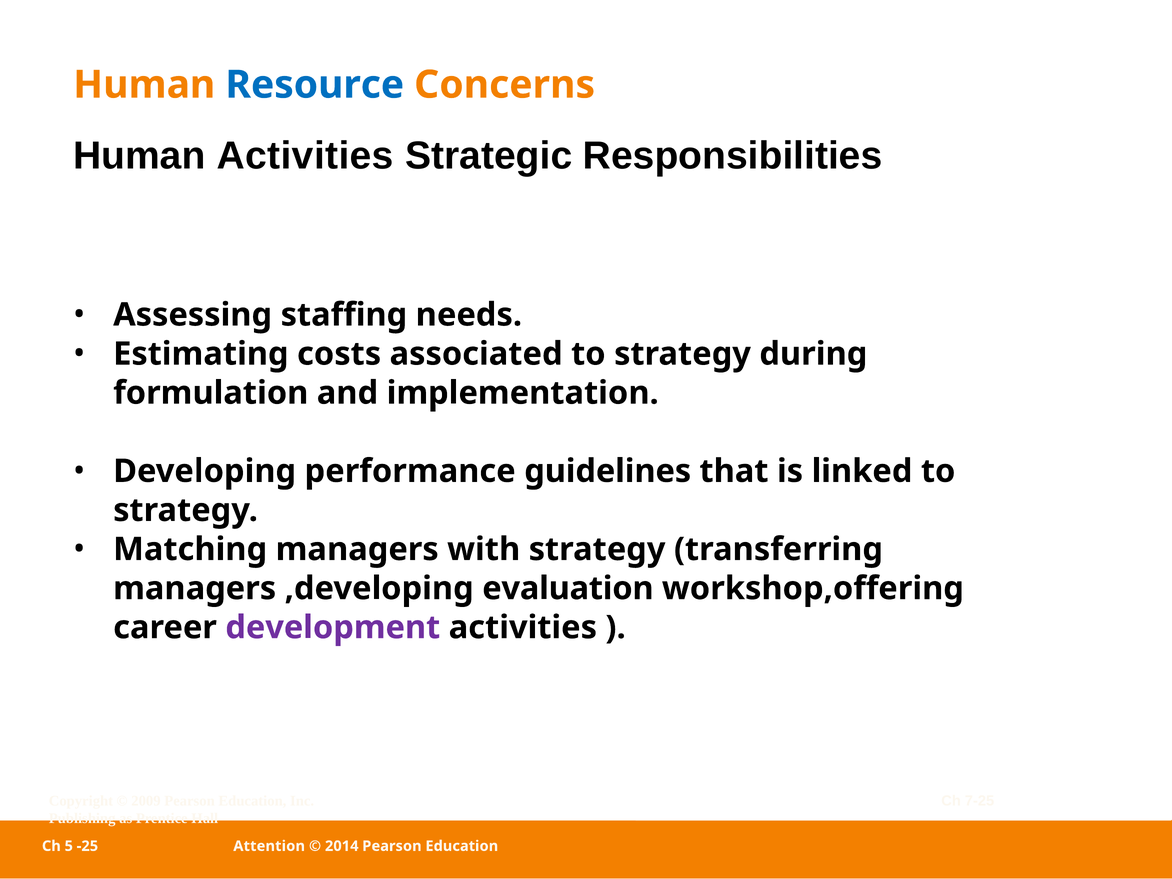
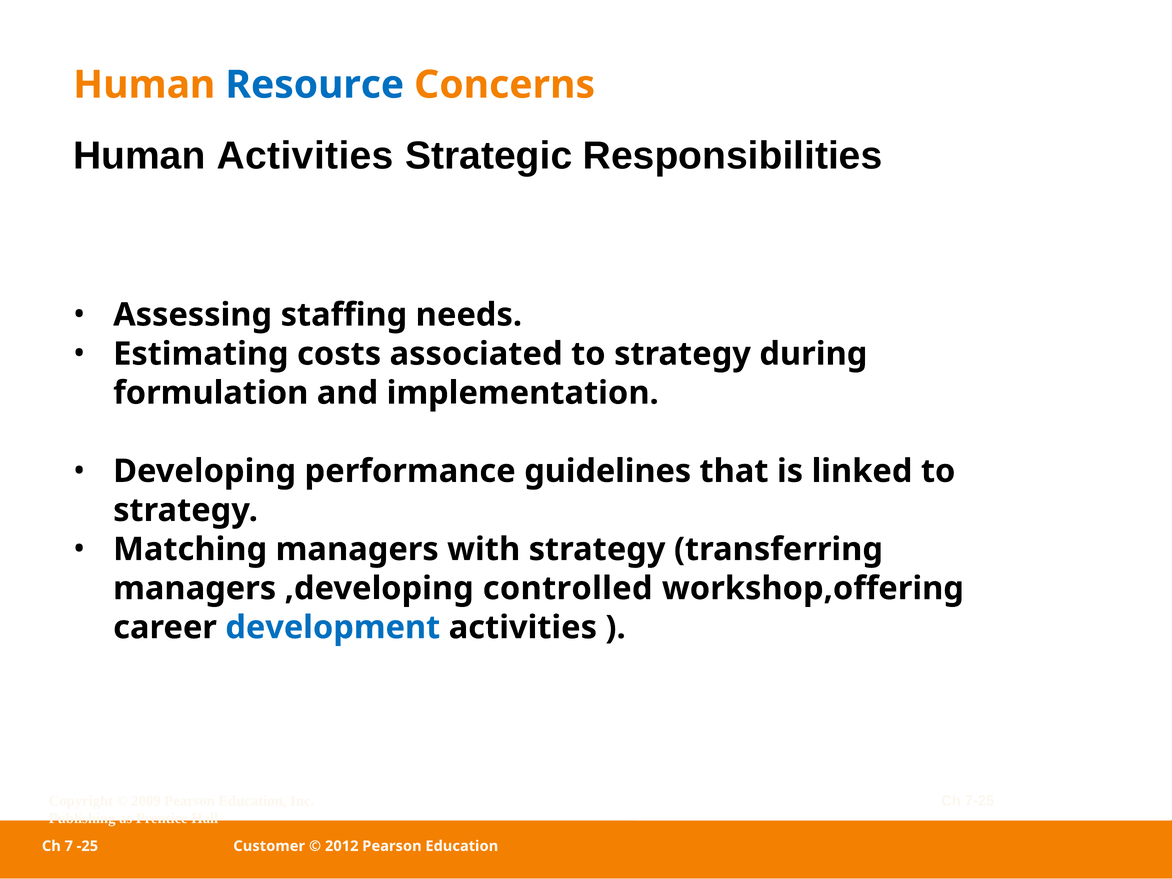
evaluation: evaluation -> controlled
development colour: purple -> blue
5: 5 -> 7
Attention: Attention -> Customer
2014: 2014 -> 2012
